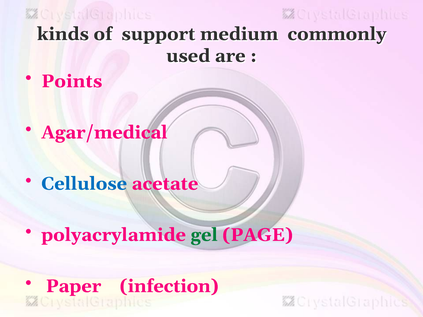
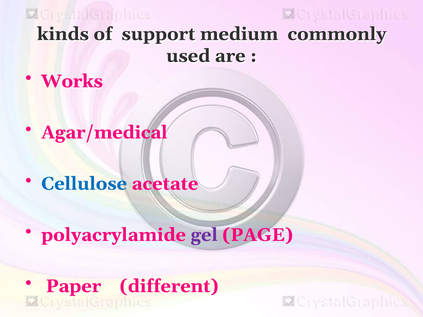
Points: Points -> Works
gel colour: green -> purple
infection: infection -> different
